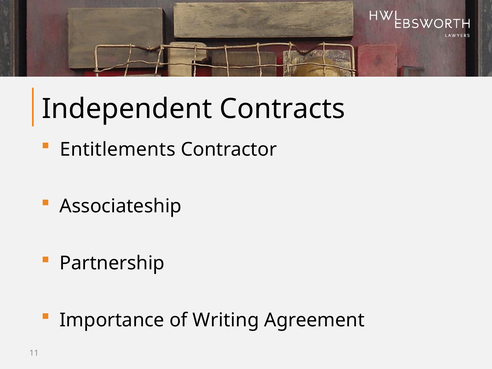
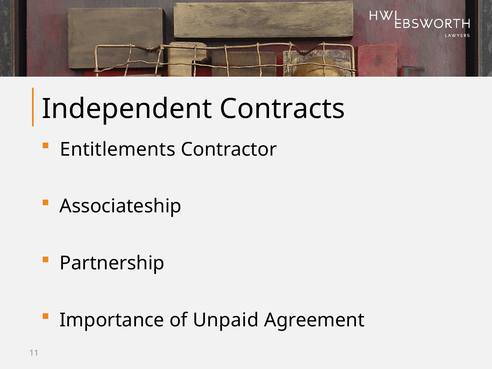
Writing: Writing -> Unpaid
